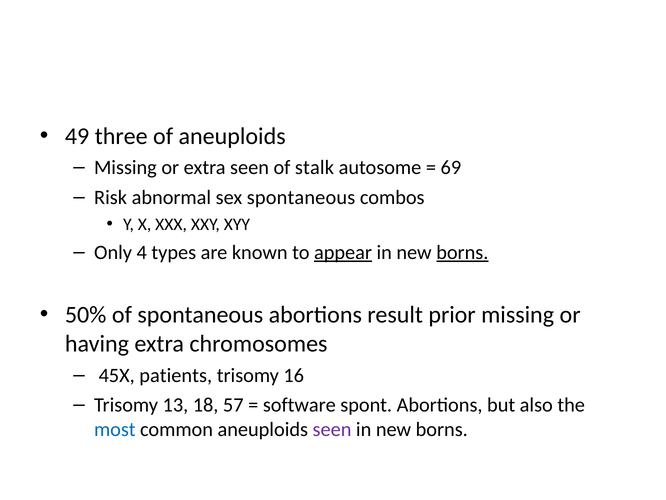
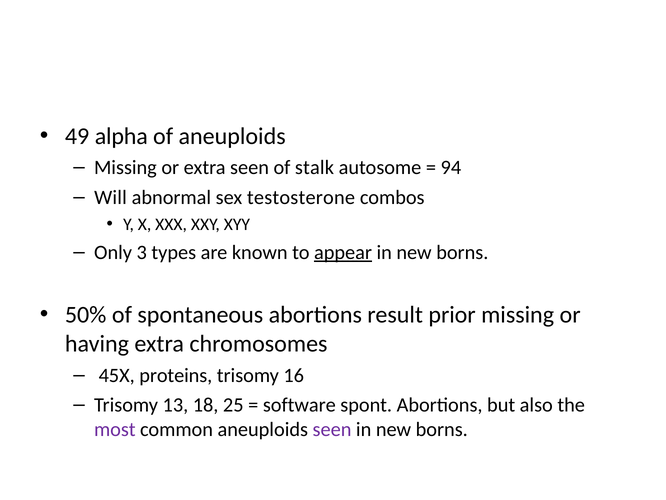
three: three -> alpha
69: 69 -> 94
Risk: Risk -> Will
sex spontaneous: spontaneous -> testosterone
4: 4 -> 3
borns at (462, 252) underline: present -> none
patients: patients -> proteins
57: 57 -> 25
most colour: blue -> purple
